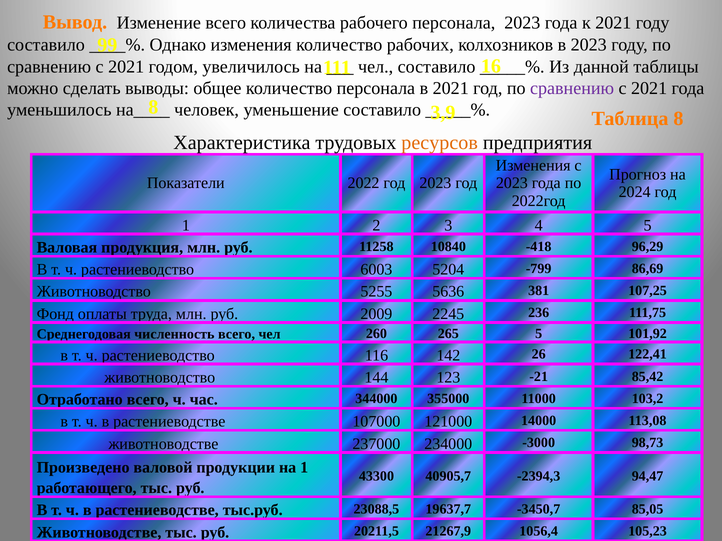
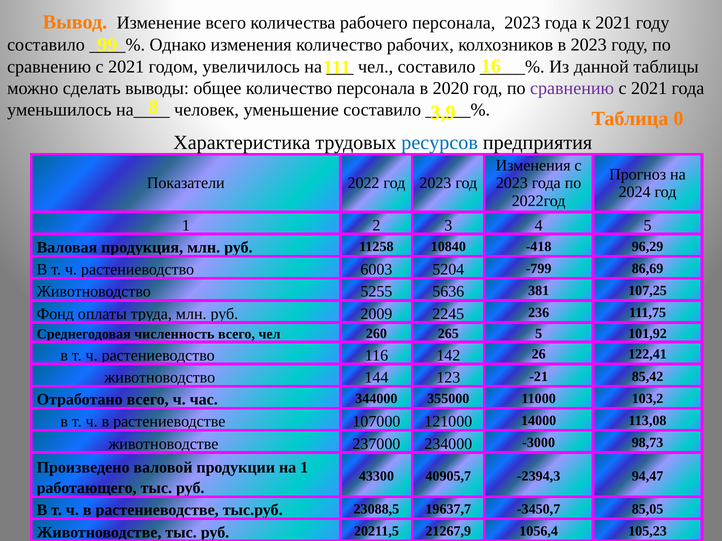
в 2021: 2021 -> 2020
Таблица 8: 8 -> 0
ресурсов colour: orange -> blue
